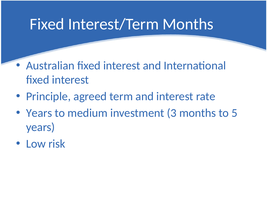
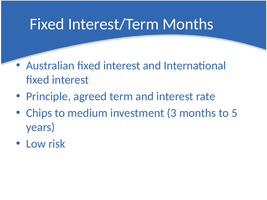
Years at (39, 113): Years -> Chips
